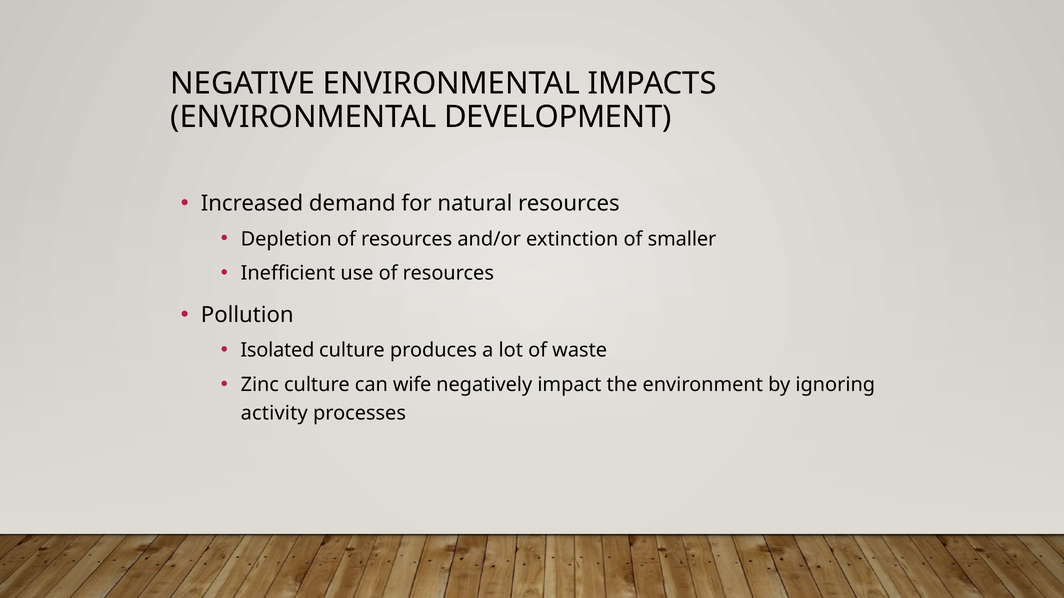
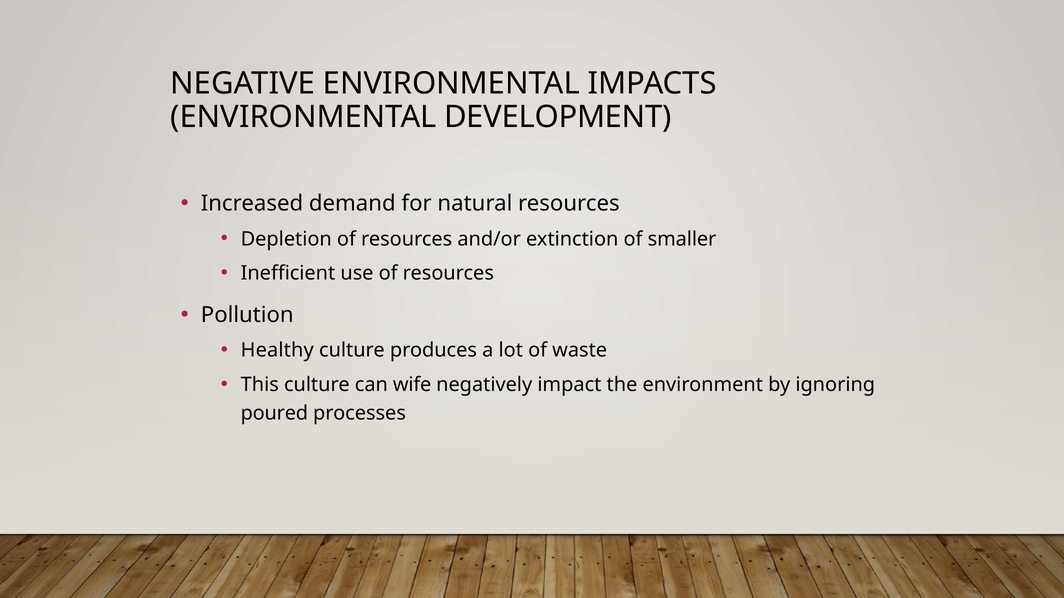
Isolated: Isolated -> Healthy
Zinc: Zinc -> This
activity: activity -> poured
